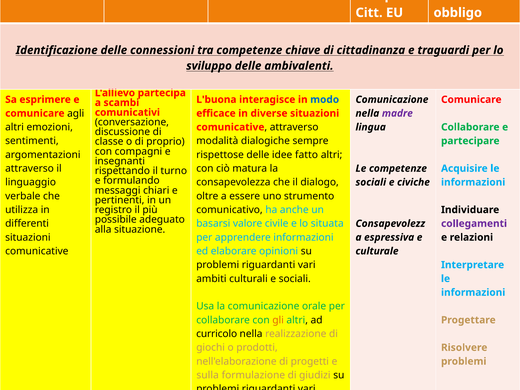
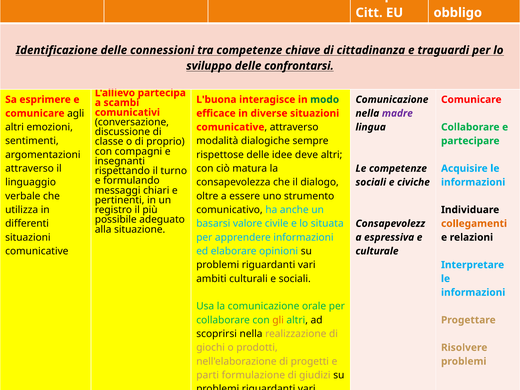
ambivalenti: ambivalenti -> confrontarsi
modo colour: blue -> green
fatto: fatto -> deve
collegamenti colour: purple -> orange
curricolo: curricolo -> scoprirsi
sulla: sulla -> parti
